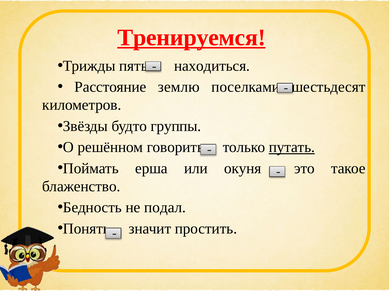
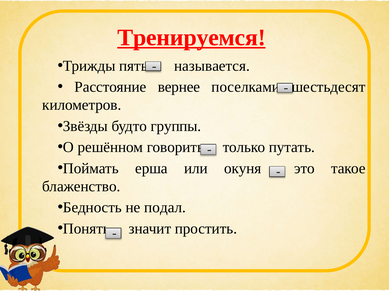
находиться: находиться -> называется
землю: землю -> вернее
путать underline: present -> none
